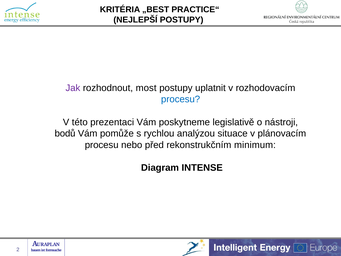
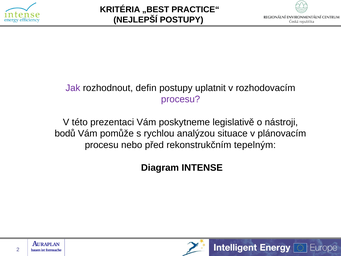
most: most -> defin
procesu at (181, 99) colour: blue -> purple
minimum: minimum -> tepelným
